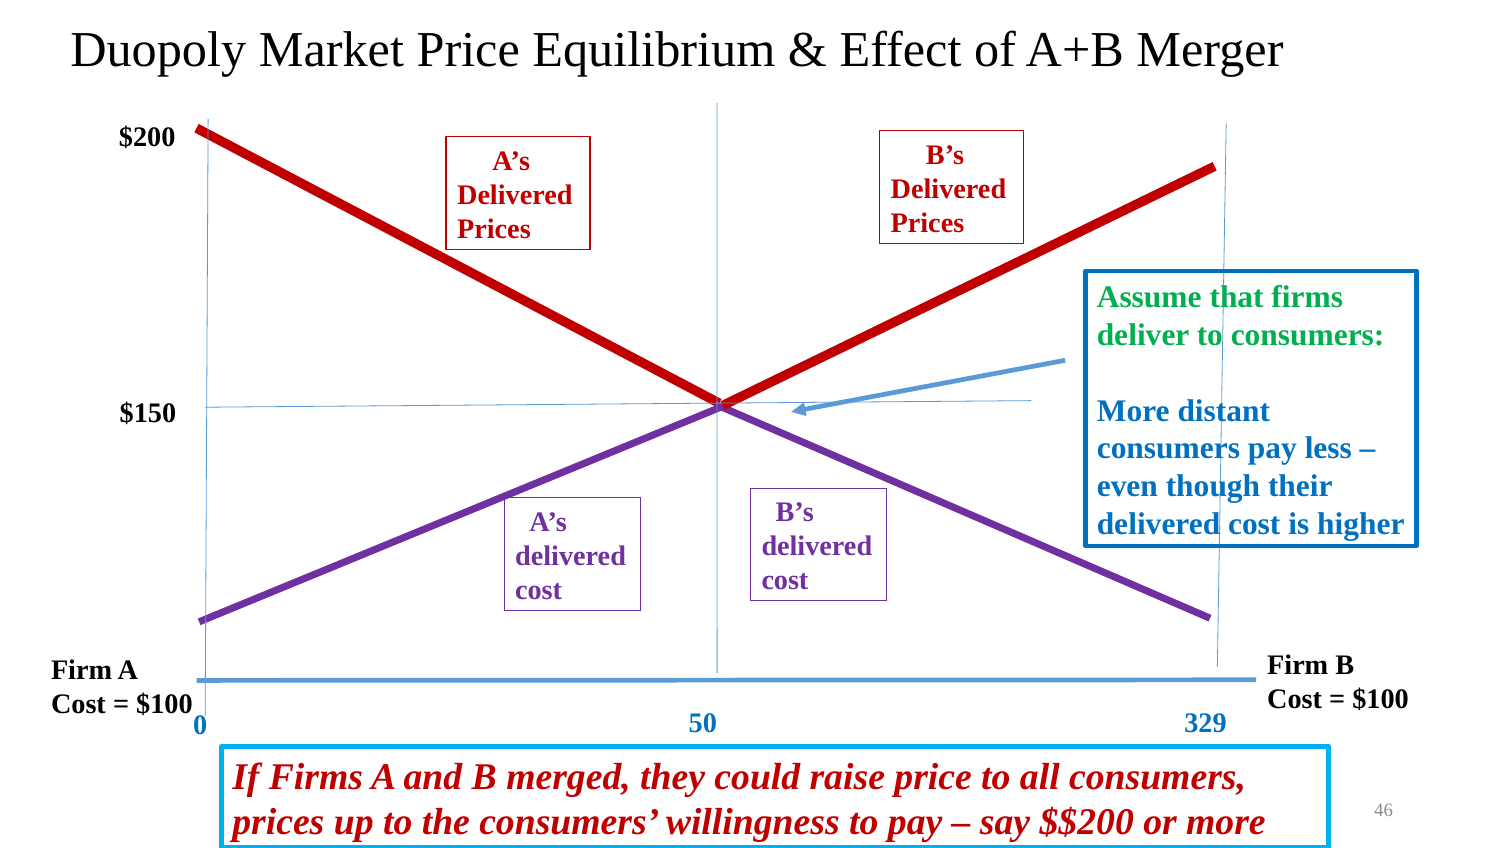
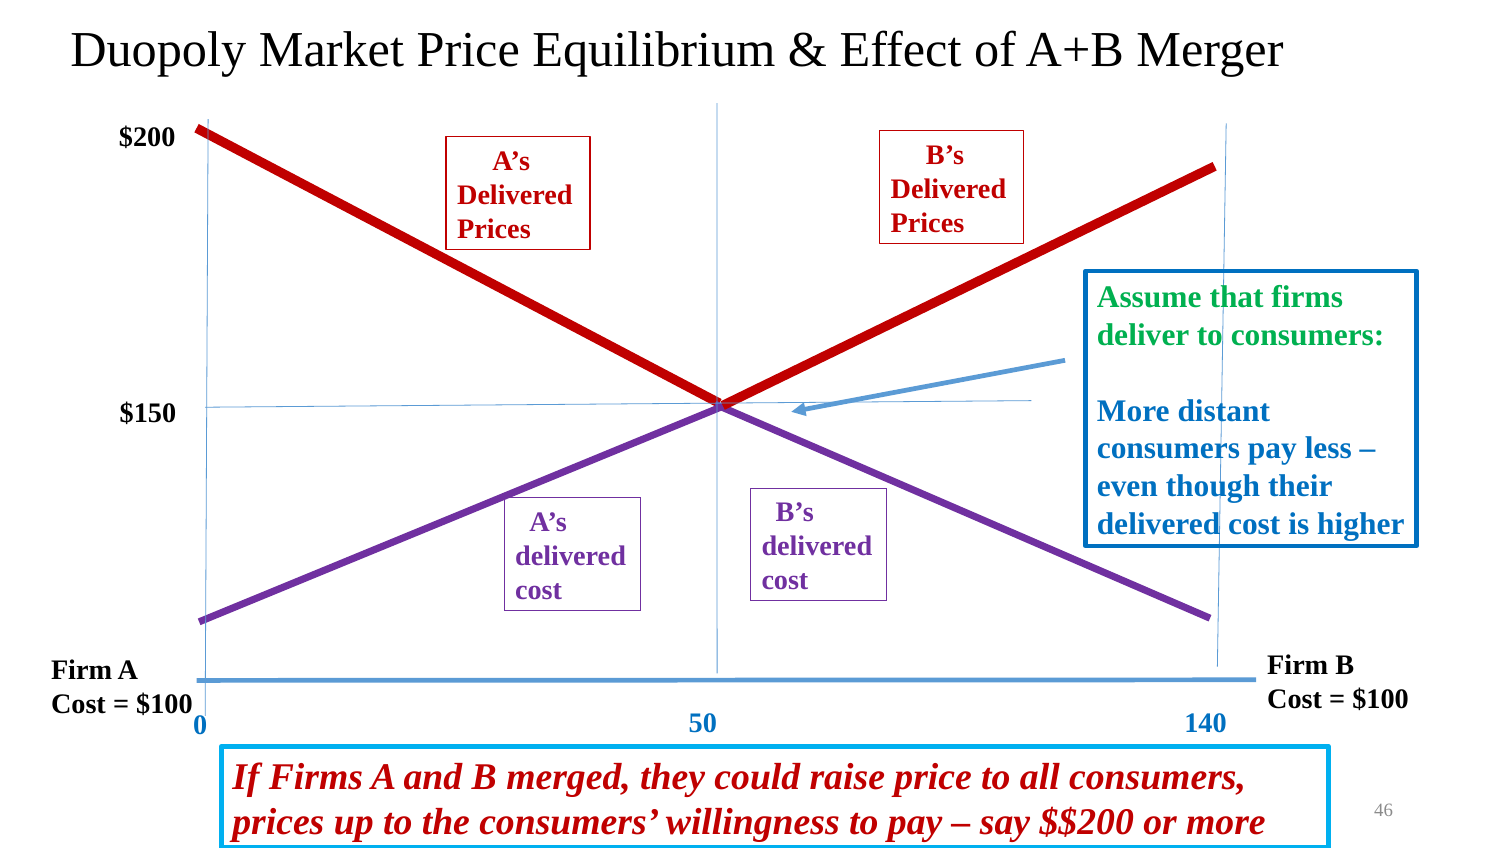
329: 329 -> 140
